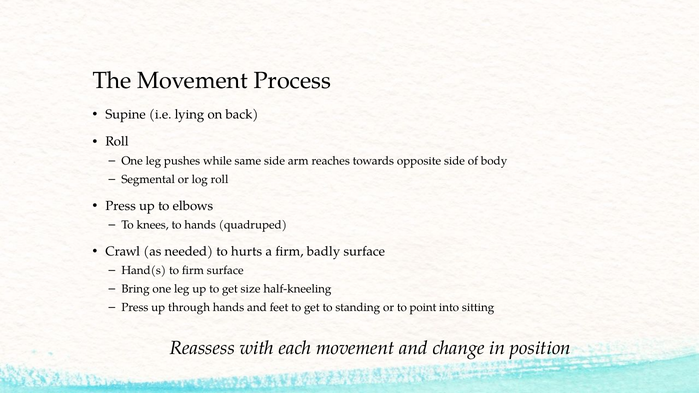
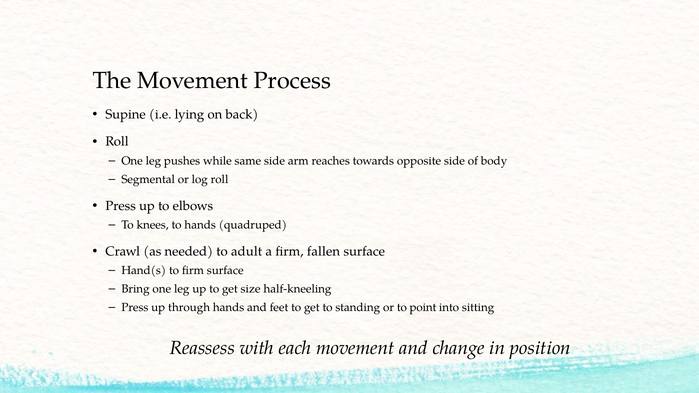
hurts: hurts -> adult
badly: badly -> fallen
